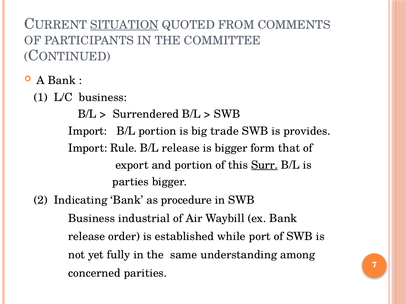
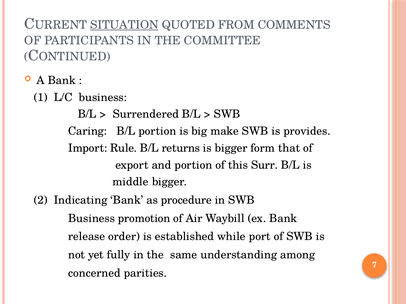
Import at (88, 131): Import -> Caring
trade: trade -> make
B/L release: release -> returns
Surr underline: present -> none
parties: parties -> middle
industrial: industrial -> promotion
